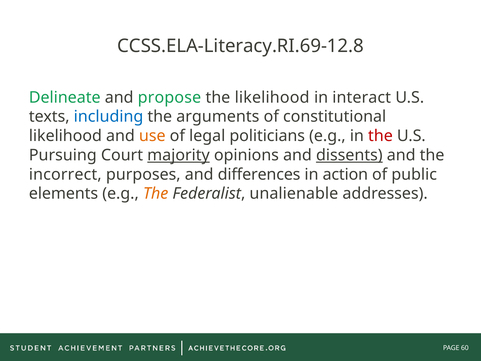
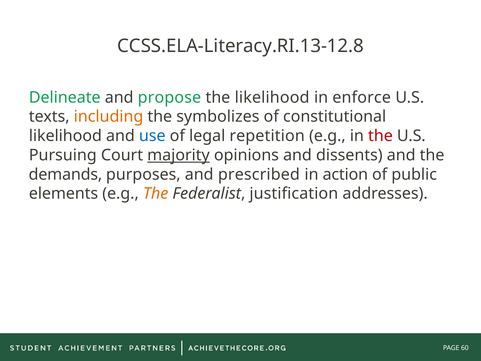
CCSS.ELA-Literacy.RI.69-12.8: CCSS.ELA-Literacy.RI.69-12.8 -> CCSS.ELA-Literacy.RI.13-12.8
interact: interact -> enforce
including colour: blue -> orange
arguments: arguments -> symbolizes
use colour: orange -> blue
politicians: politicians -> repetition
dissents underline: present -> none
incorrect: incorrect -> demands
differences: differences -> prescribed
unalienable: unalienable -> justification
